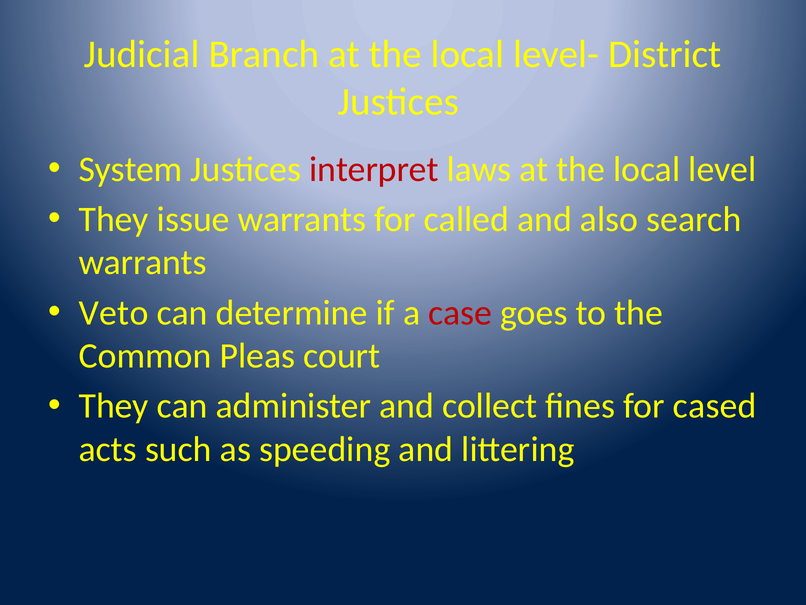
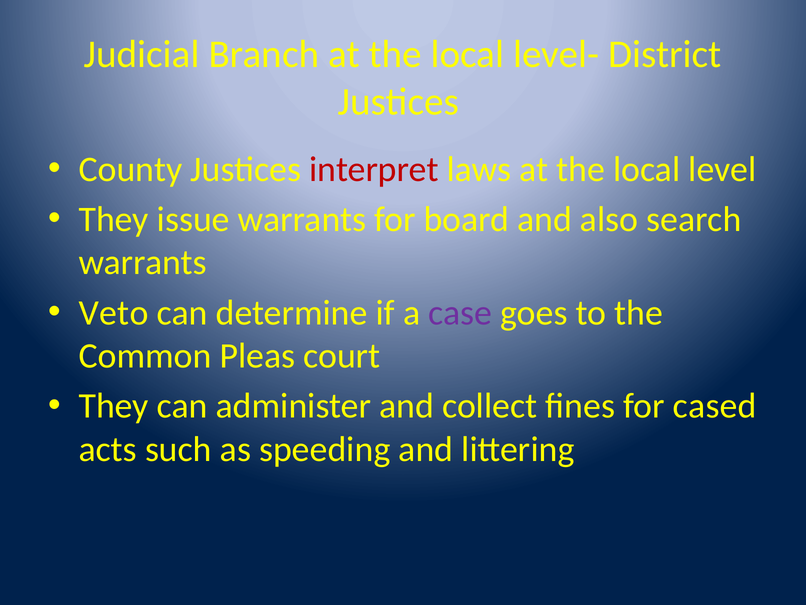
System: System -> County
called: called -> board
case colour: red -> purple
